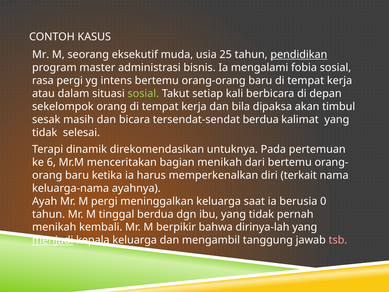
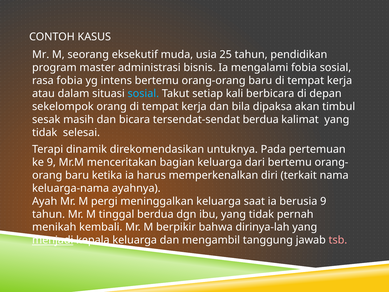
pendidikan underline: present -> none
rasa pergi: pergi -> fobia
sosial at (143, 93) colour: light green -> light blue
ke 6: 6 -> 9
bagian menikah: menikah -> keluarga
berusia 0: 0 -> 9
